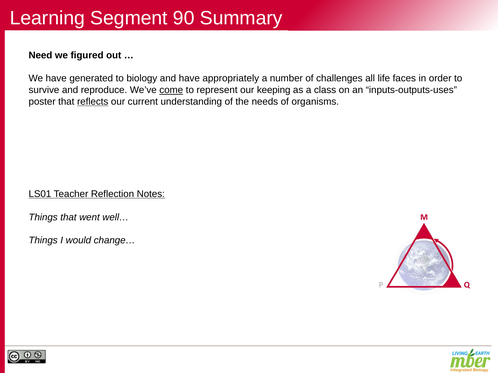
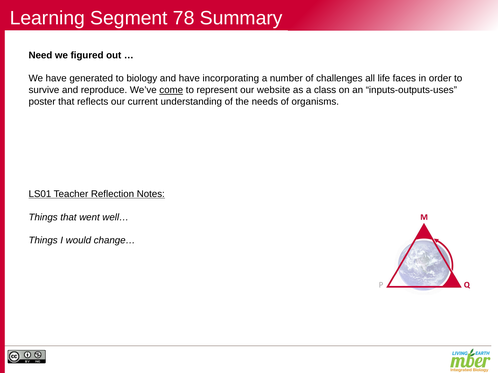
90: 90 -> 78
appropriately: appropriately -> incorporating
keeping: keeping -> website
reflects underline: present -> none
